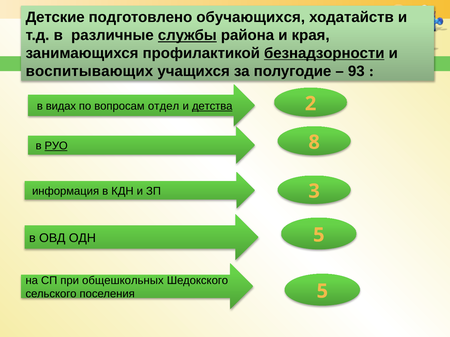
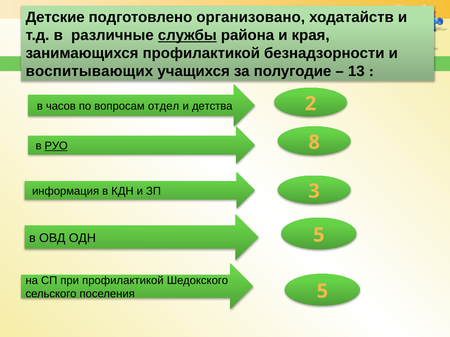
обучающихся: обучающихся -> организовано
безнадзорности underline: present -> none
93: 93 -> 13
видах: видах -> часов
детства underline: present -> none
при общешкольных: общешкольных -> профилактикой
